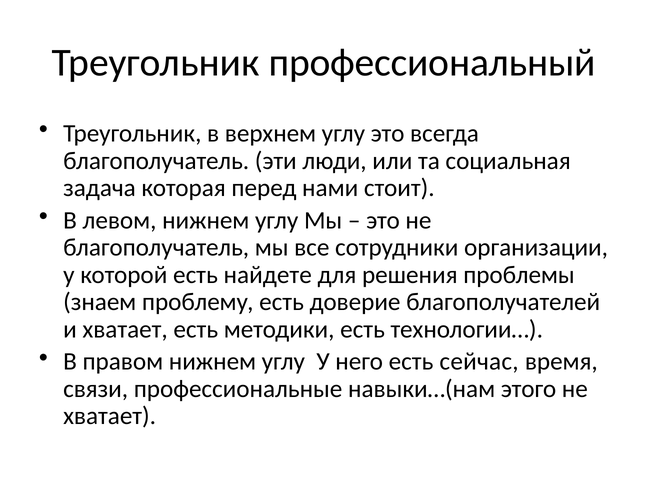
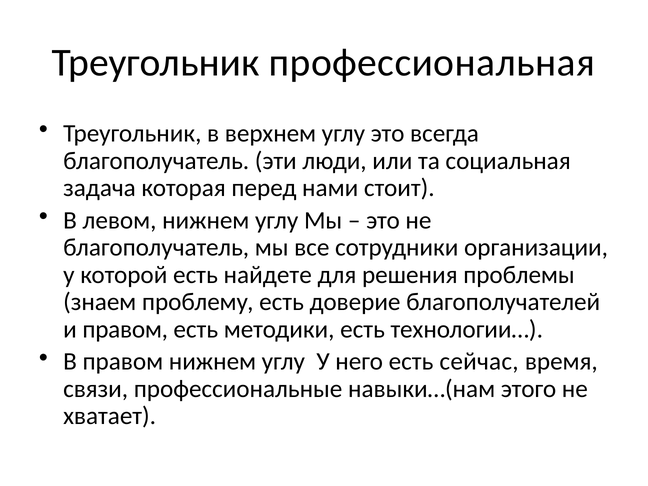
профессиональный: профессиональный -> профессиональная
и хватает: хватает -> правом
